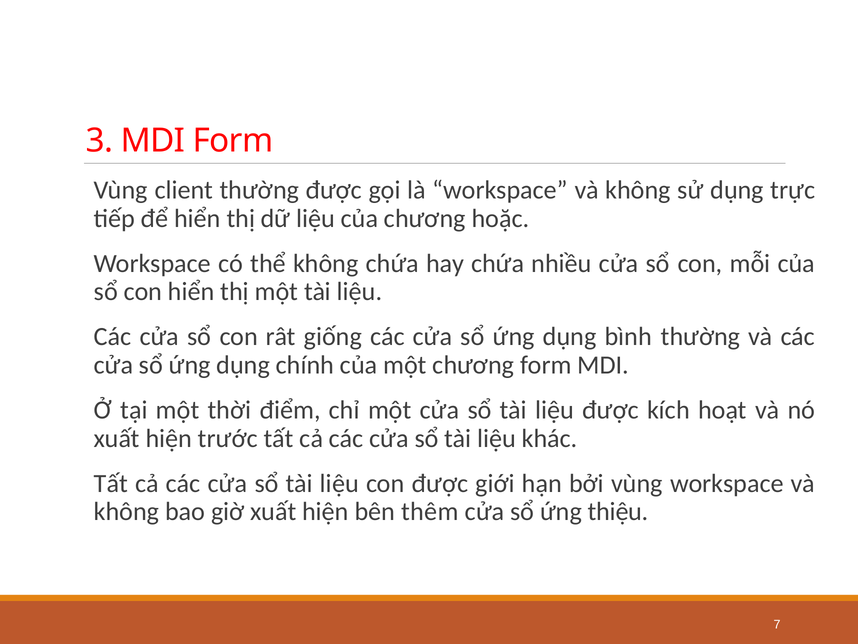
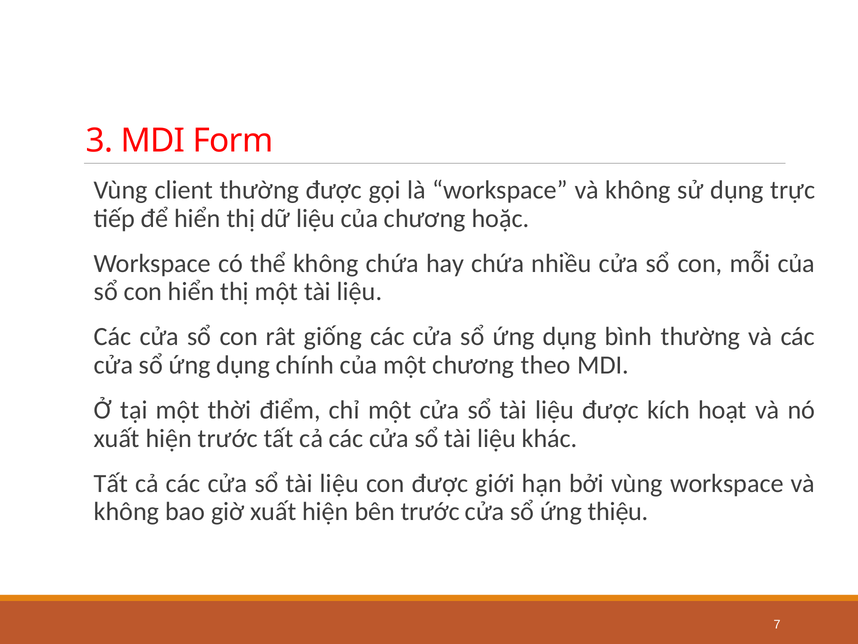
chương form: form -> theo
bên thêm: thêm -> trước
